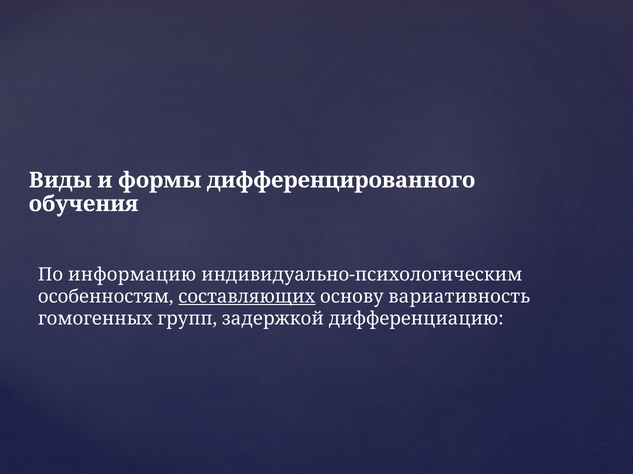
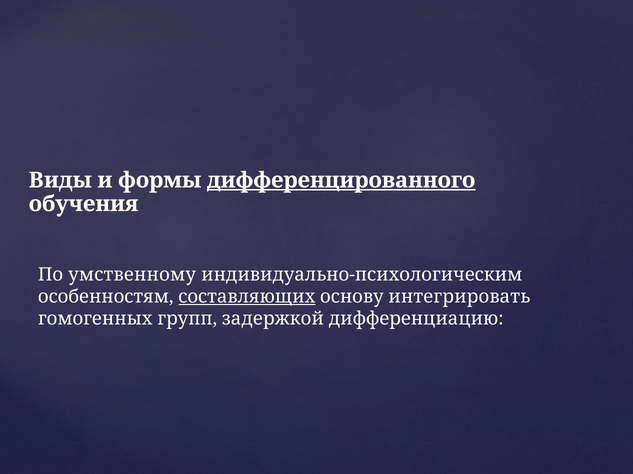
дифференцированного underline: none -> present
информацию: информацию -> умственному
вариативность: вариативность -> интегрировать
